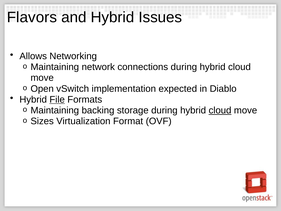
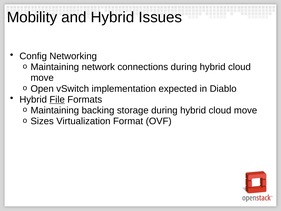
Flavors: Flavors -> Mobility
Allows: Allows -> Config
cloud at (220, 110) underline: present -> none
